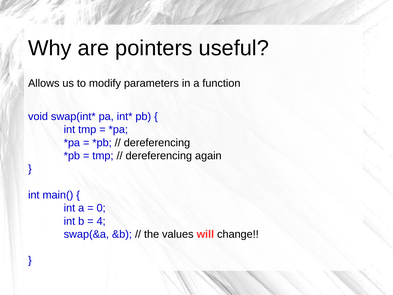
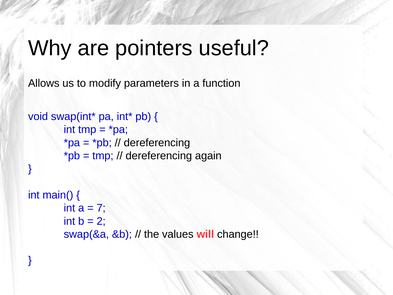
0: 0 -> 7
4: 4 -> 2
